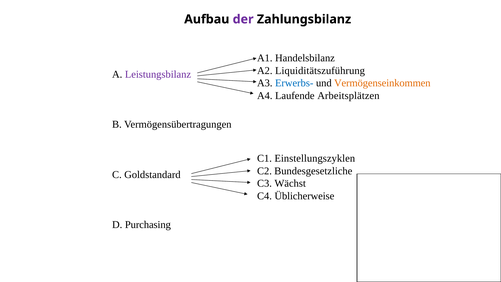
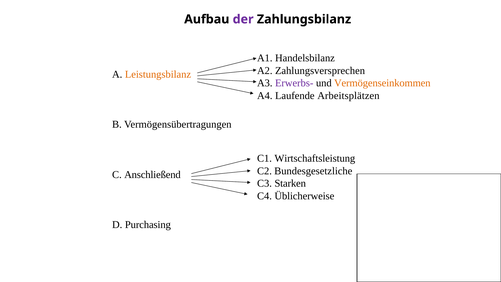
Liquiditätszuführung: Liquiditätszuführung -> Zahlungsversprechen
Leistungsbilanz colour: purple -> orange
Erwerbs- colour: blue -> purple
Einstellungszyklen: Einstellungszyklen -> Wirtschaftsleistung
Goldstandard: Goldstandard -> Anschließend
Wächst: Wächst -> Starken
